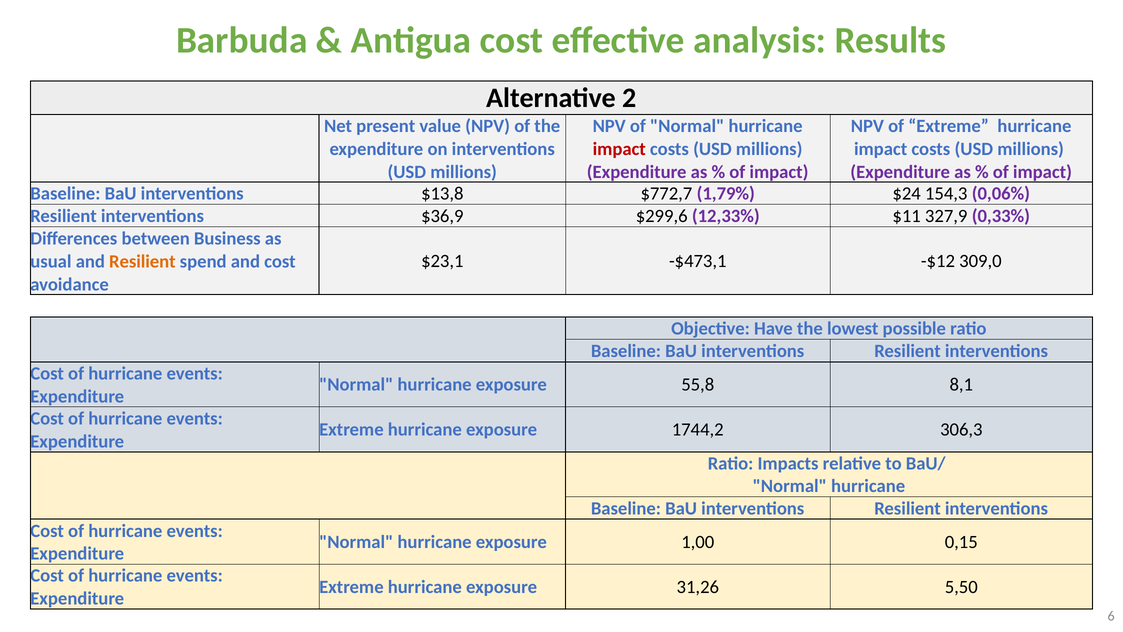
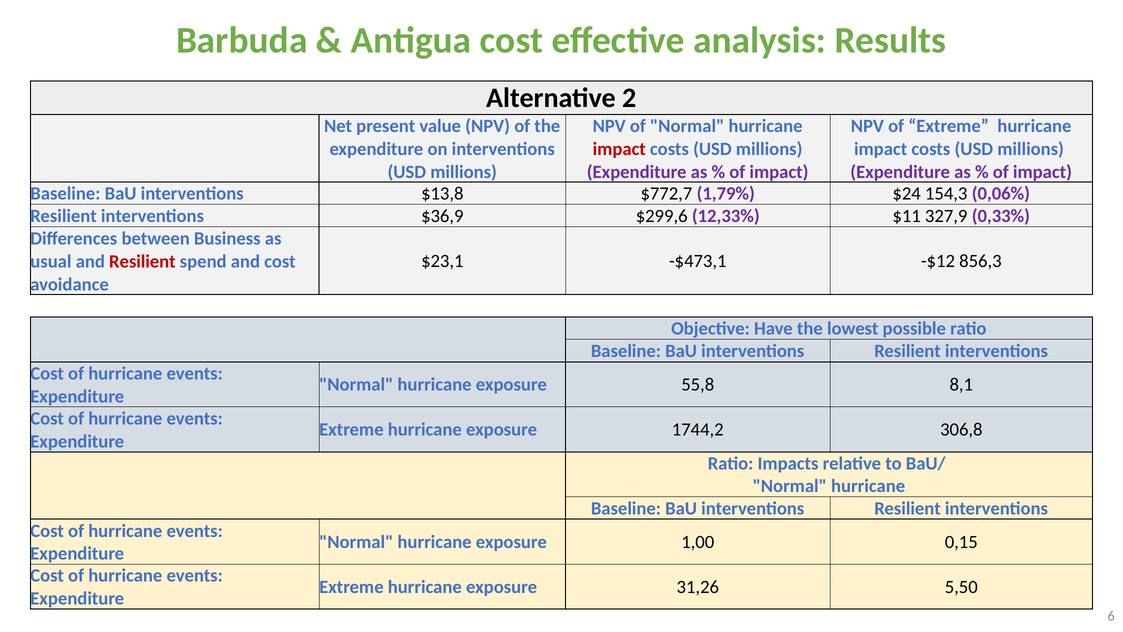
309,0: 309,0 -> 856,3
Resilient at (142, 261) colour: orange -> red
306,3: 306,3 -> 306,8
